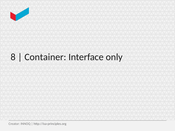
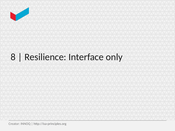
Container: Container -> Resilience
